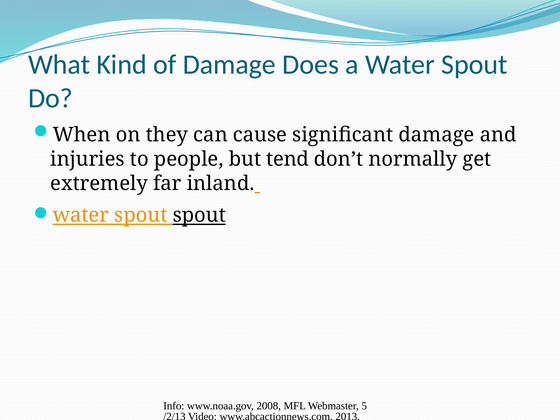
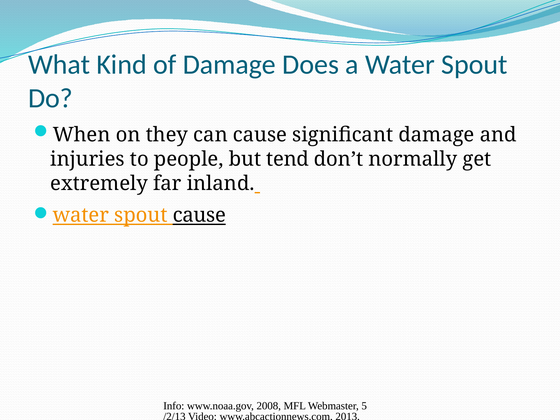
spout spout: spout -> cause
